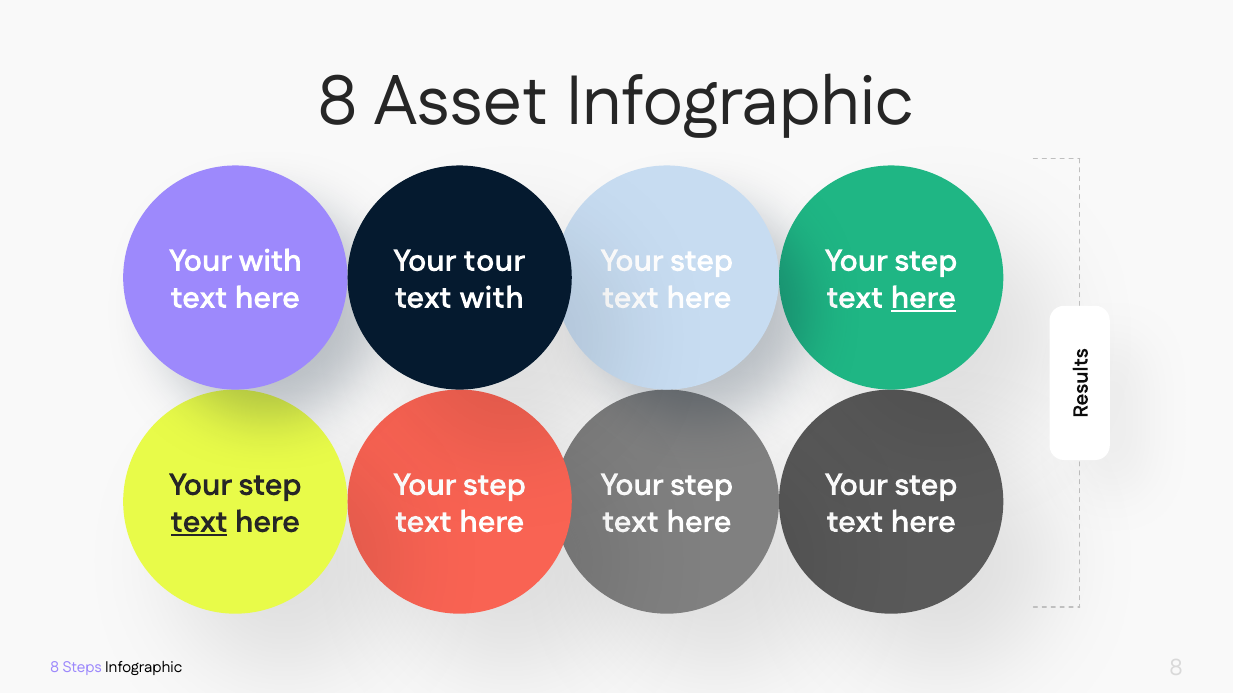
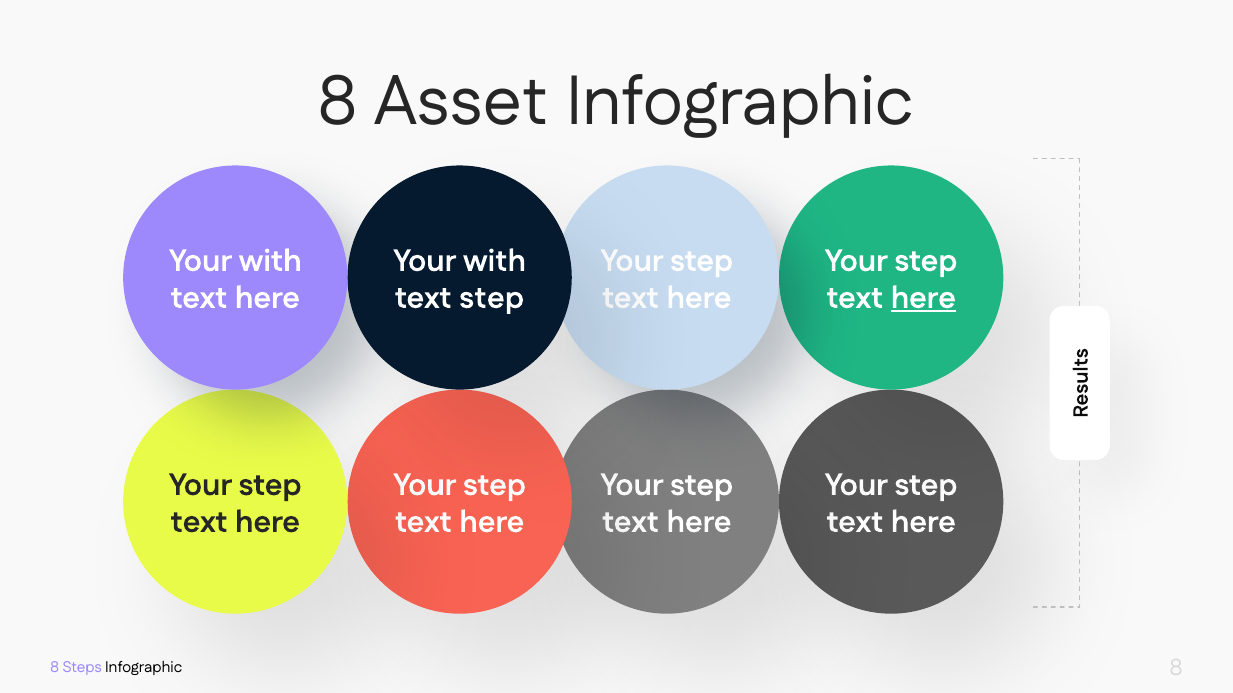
tour at (494, 261): tour -> with
with at (492, 298): with -> step
text at (199, 522) underline: present -> none
